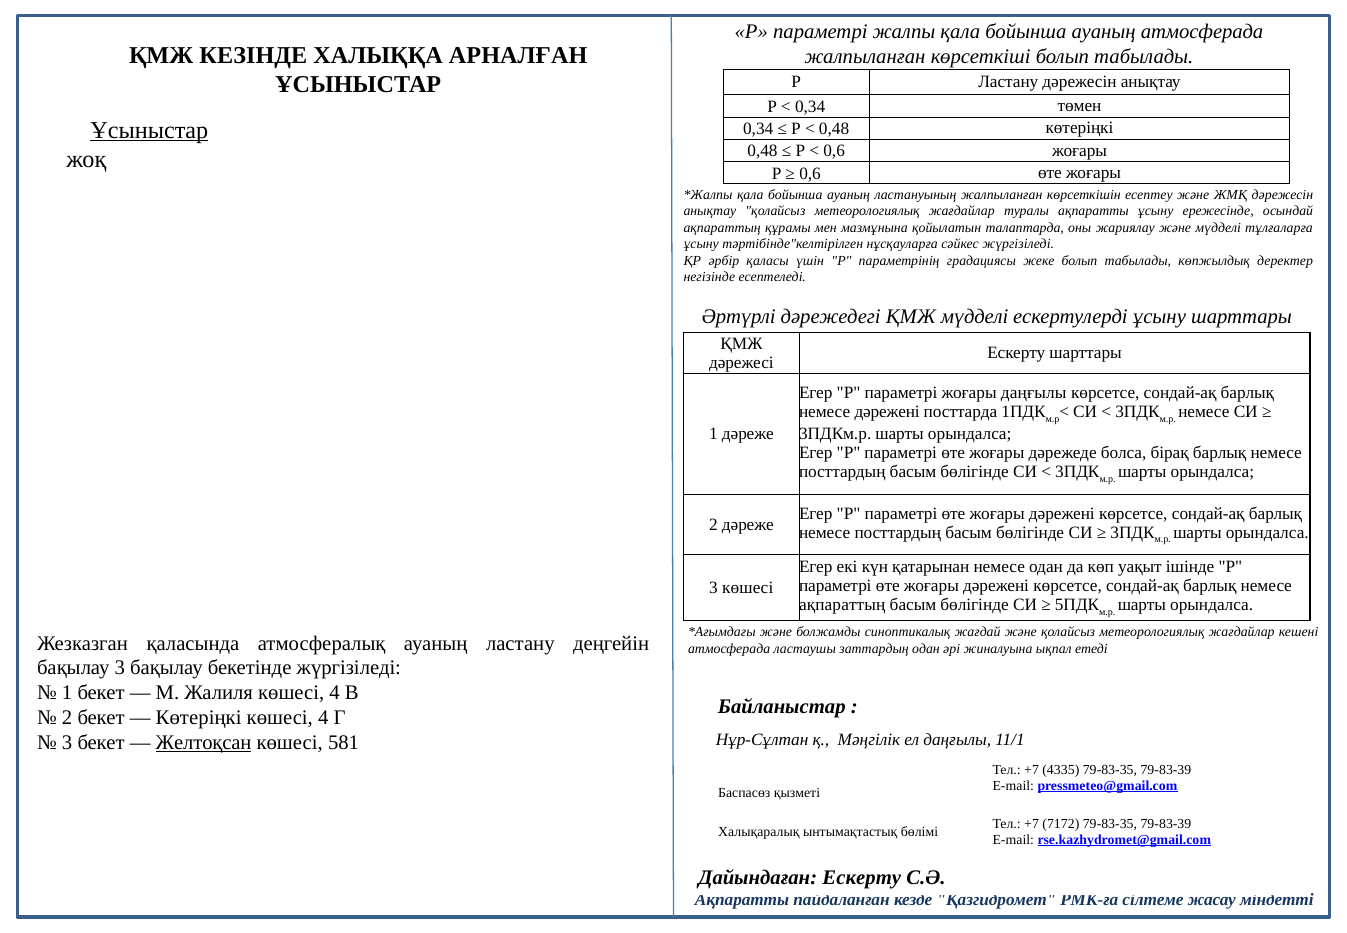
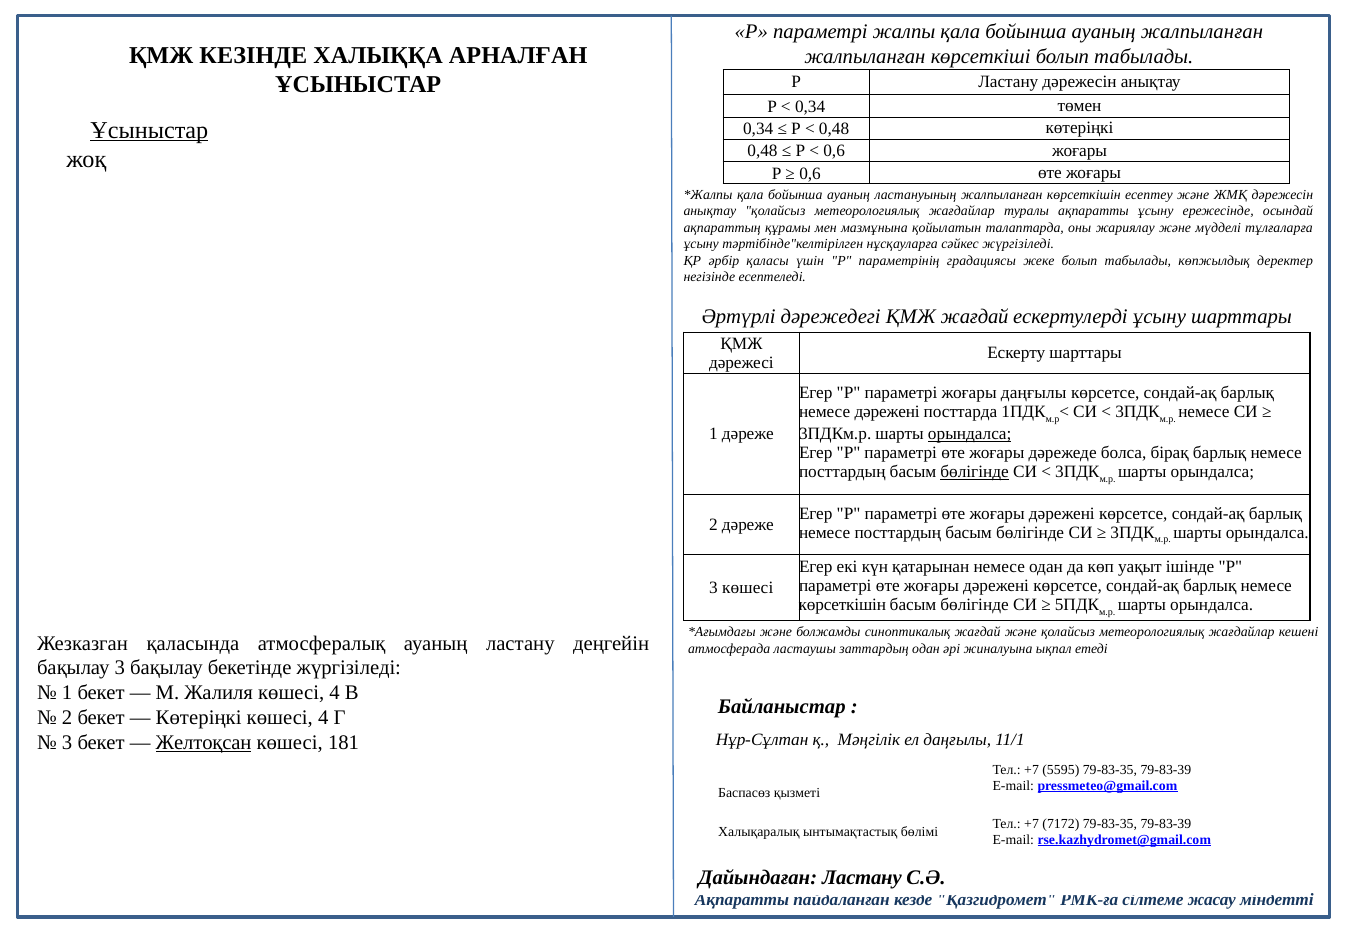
ауаның атмосферада: атмосферада -> жалпыланған
ҚМЖ мүдделі: мүдделі -> жағдай
орындалса at (970, 434) underline: none -> present
бөлігінде at (975, 472) underline: none -> present
ақпараттың at (842, 605): ақпараттың -> көрсеткішін
581: 581 -> 181
4335: 4335 -> 5595
Дайындаған Ескерту: Ескерту -> Ластану
